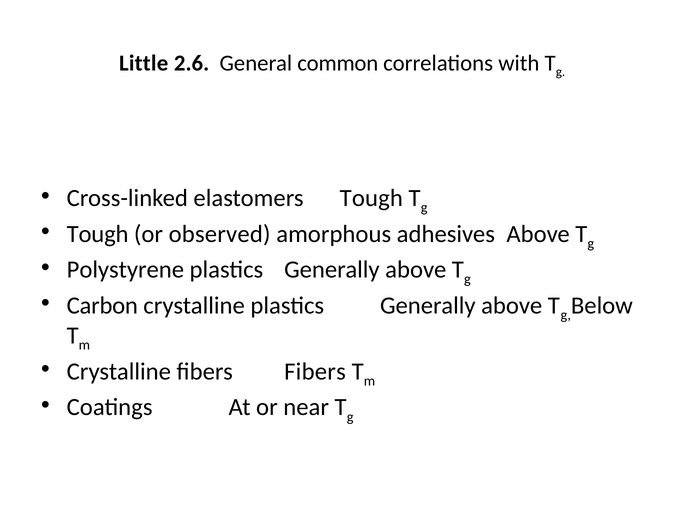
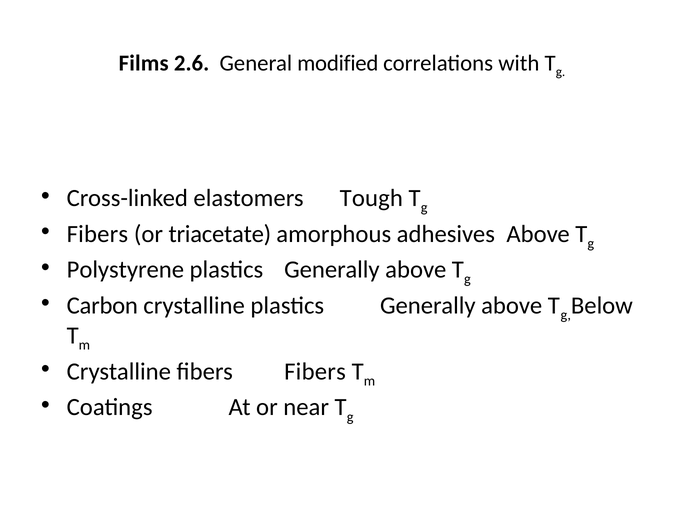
Little: Little -> Films
common: common -> modified
Tough at (98, 234): Tough -> Fibers
observed: observed -> triacetate
